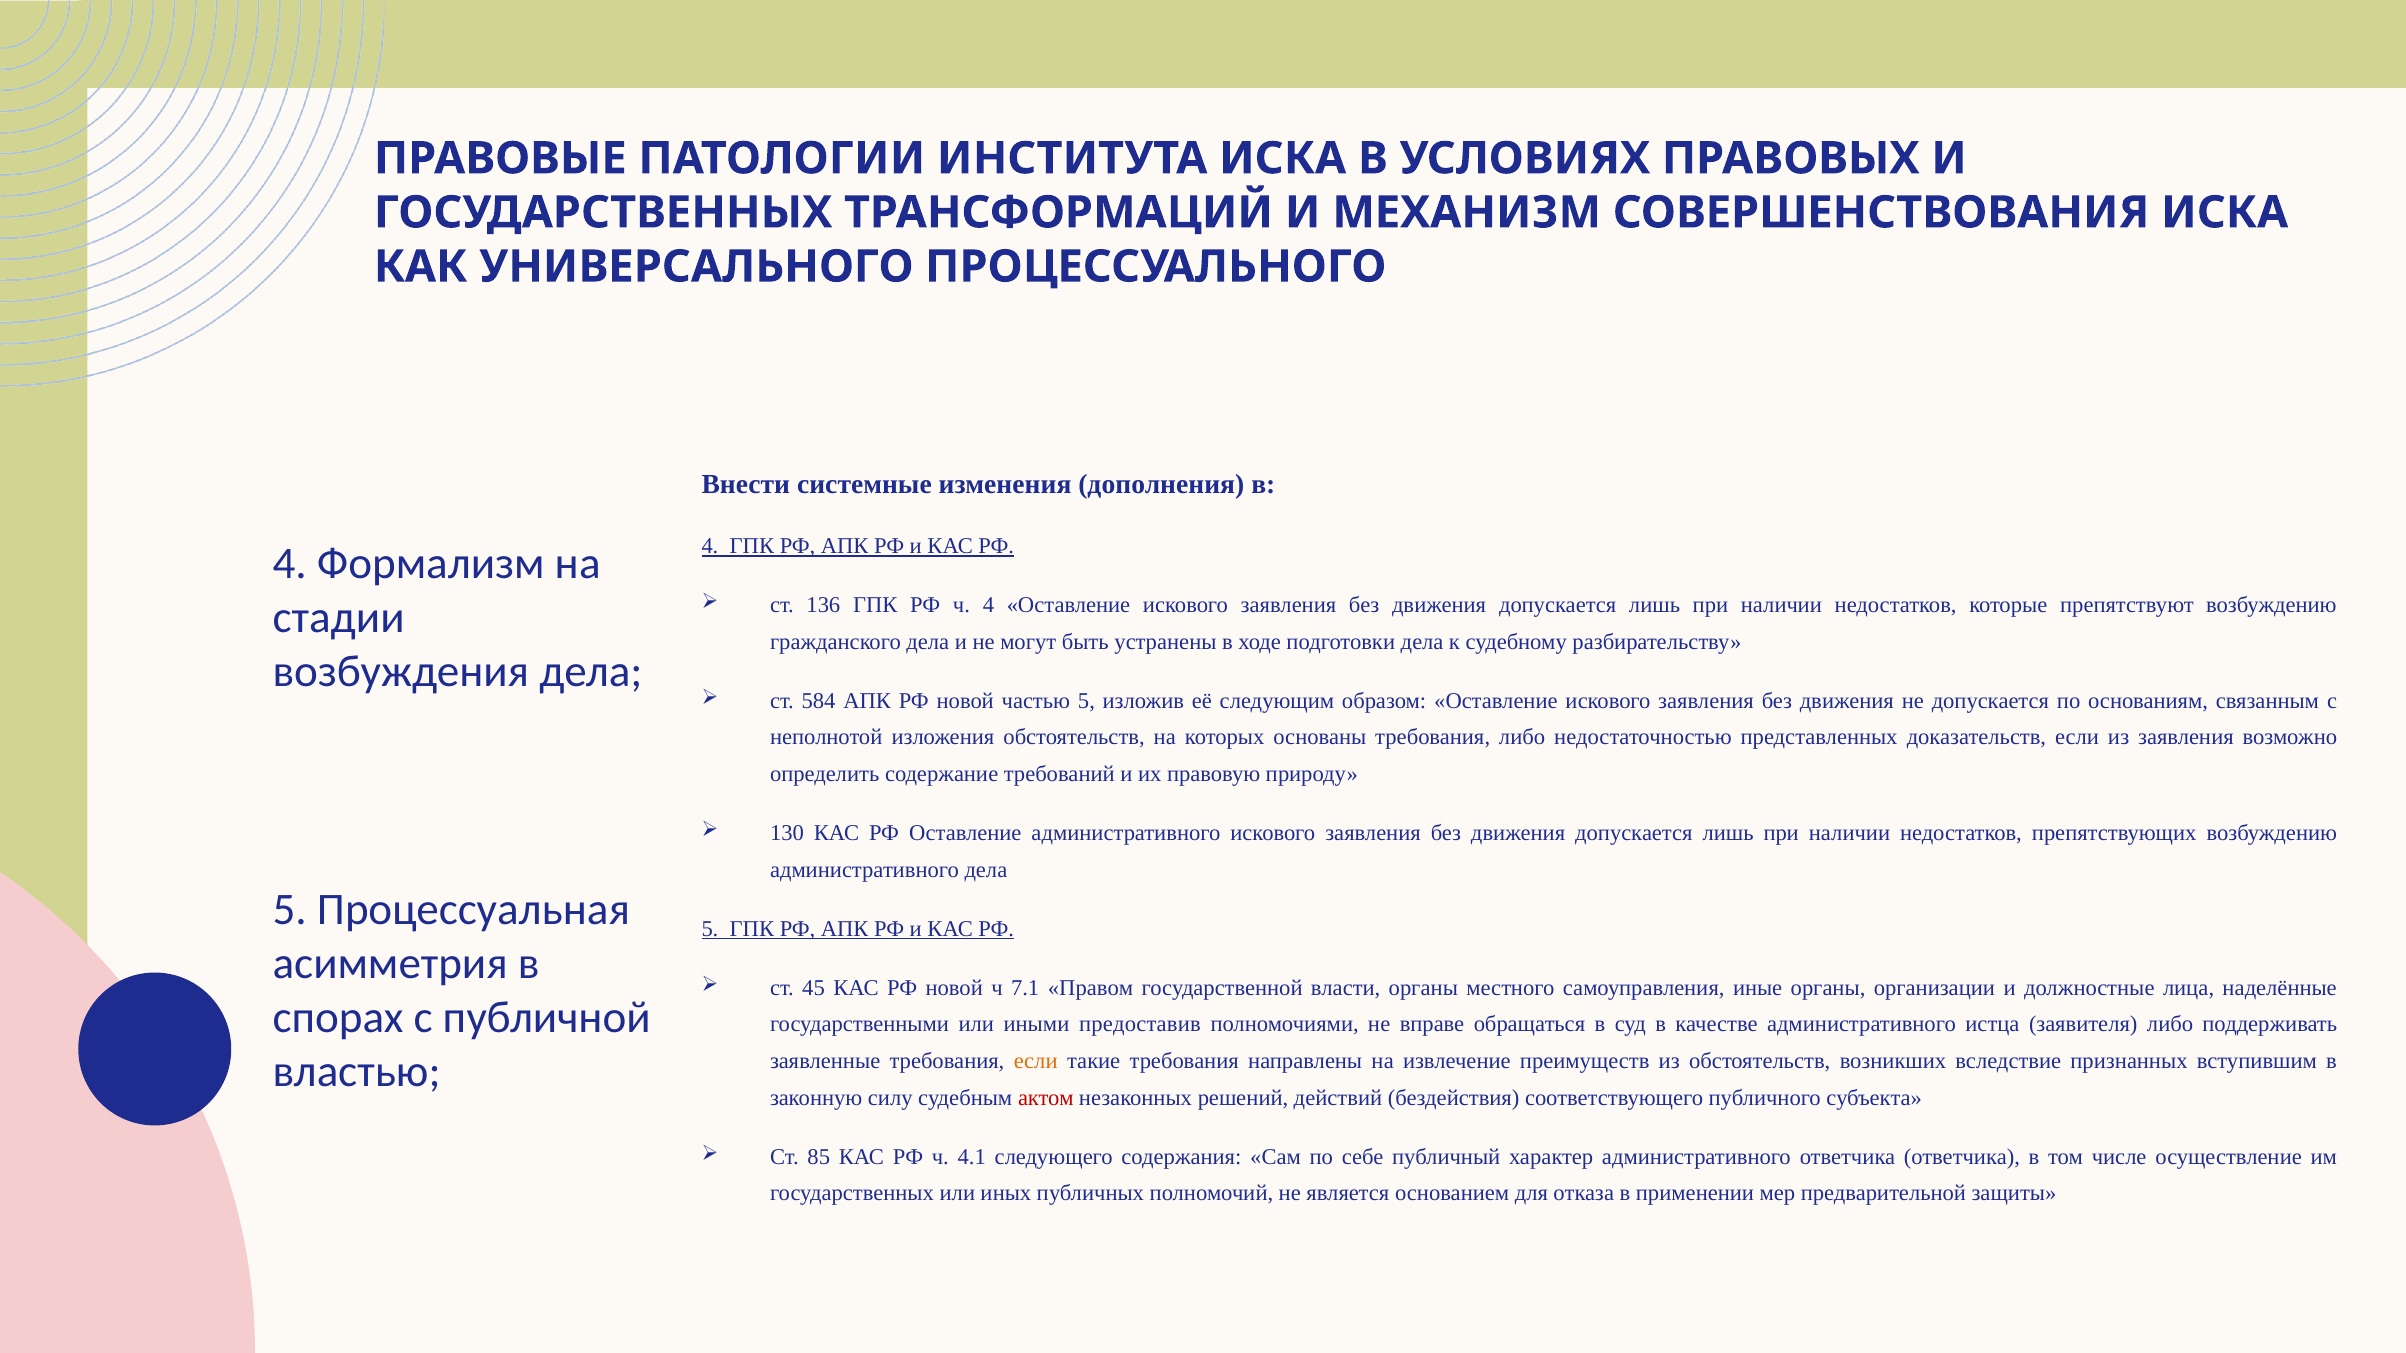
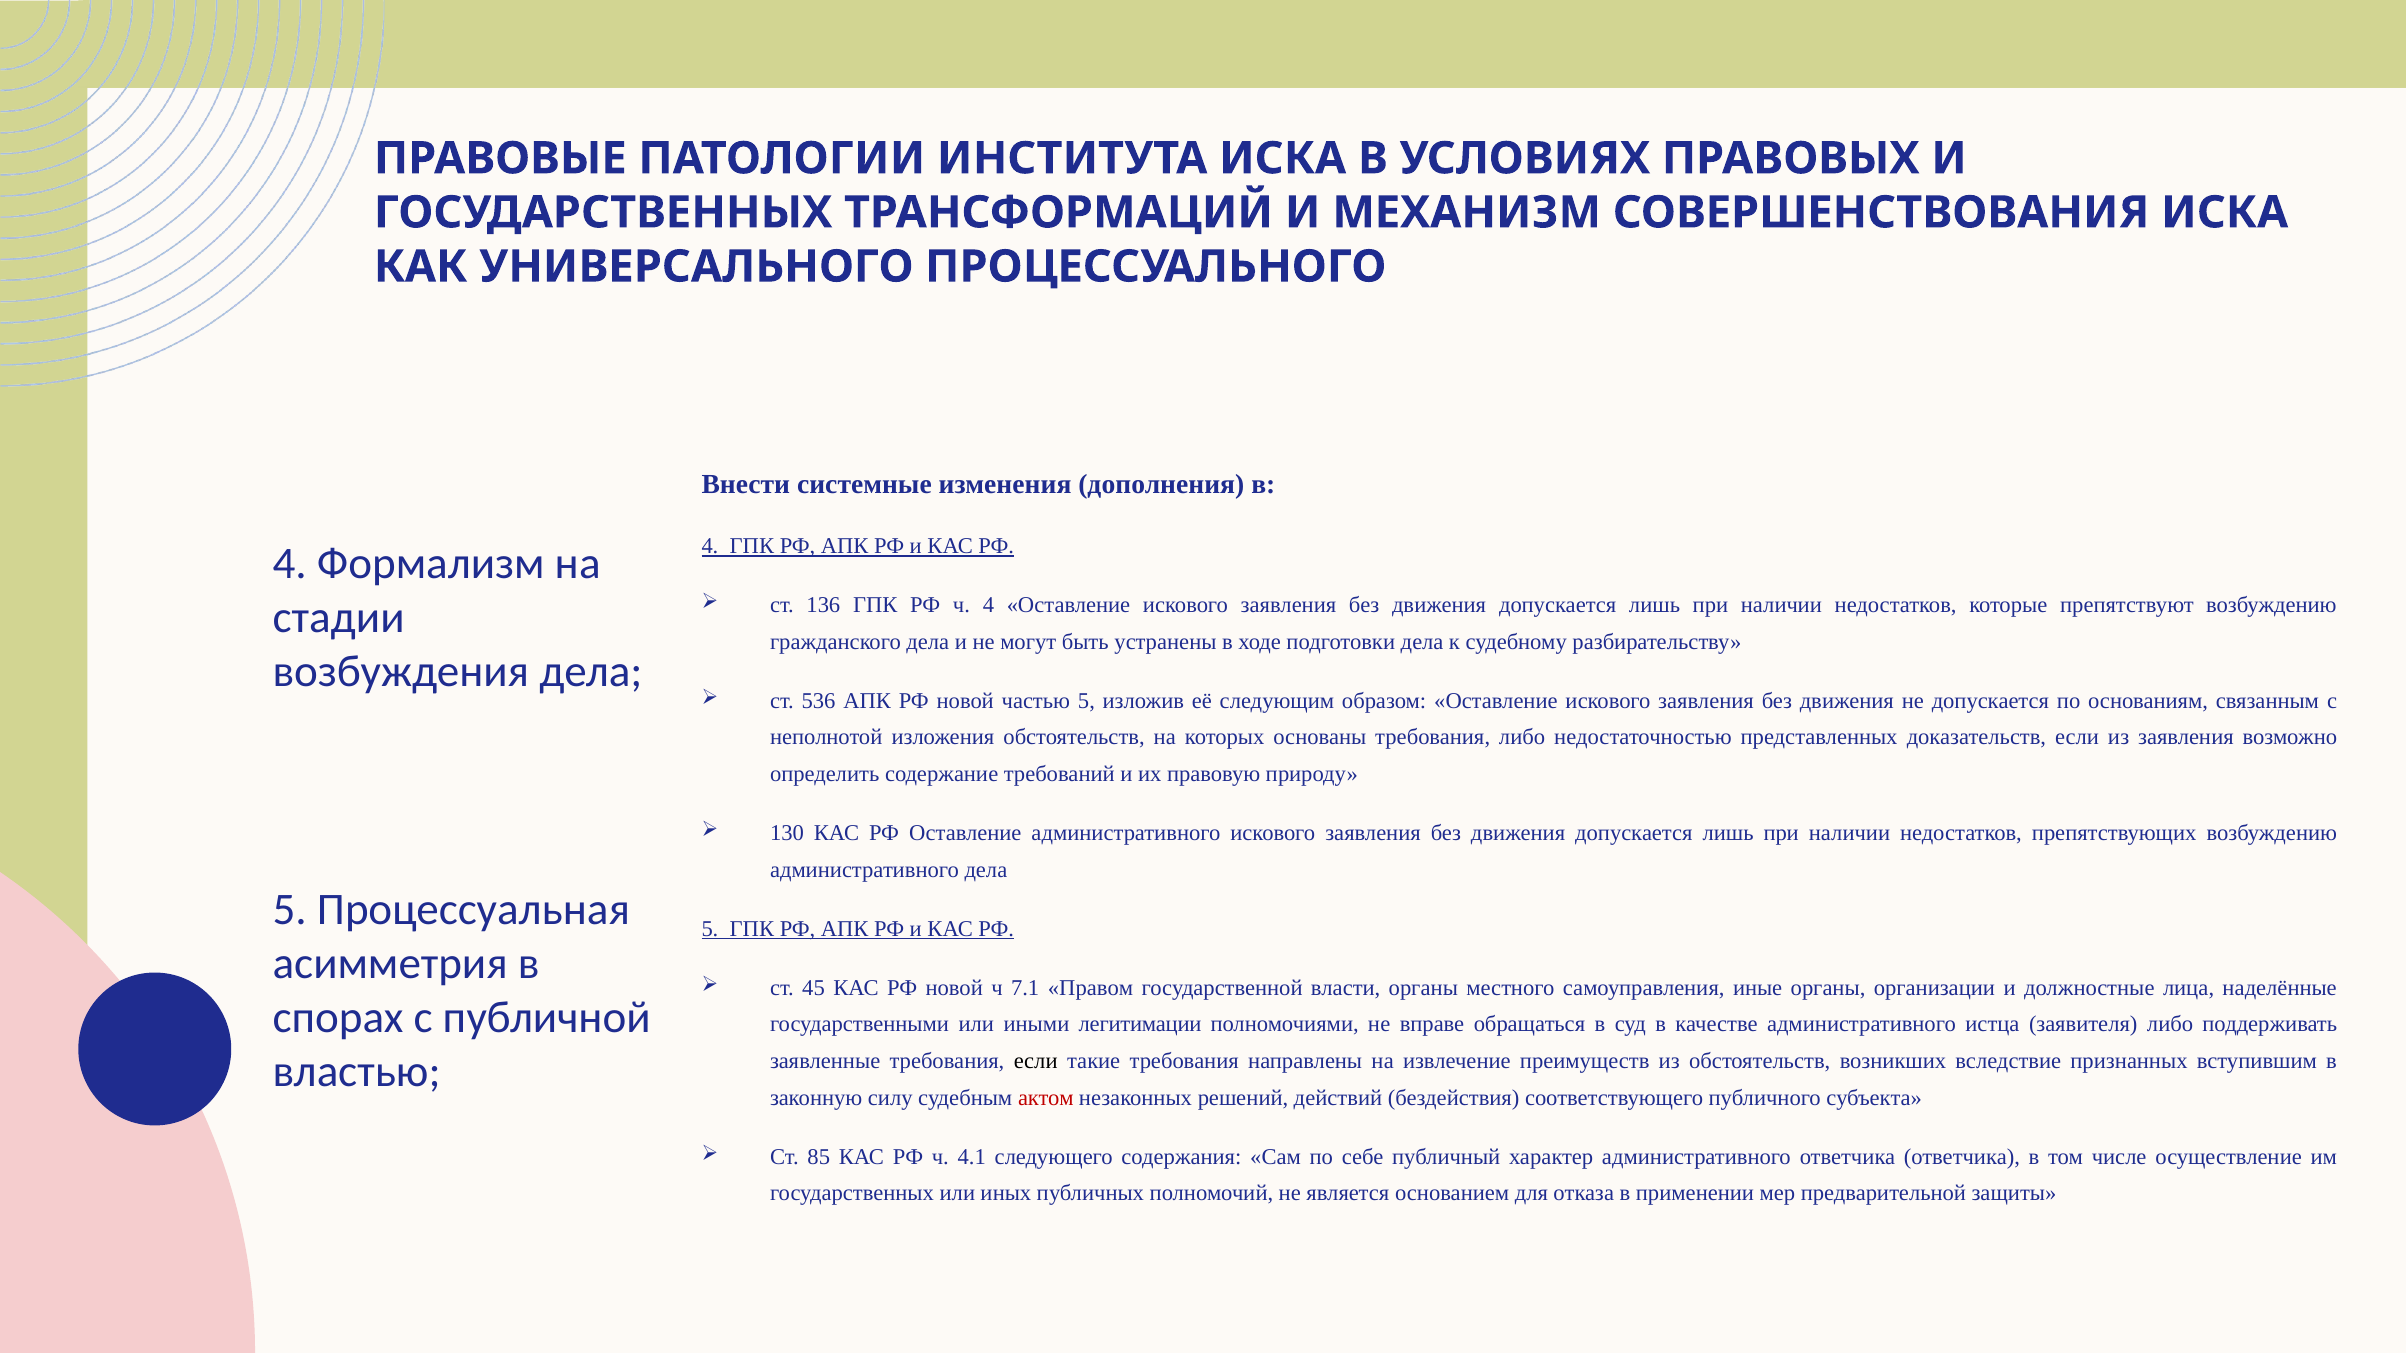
584: 584 -> 536
предоставив: предоставив -> легитимации
если at (1036, 1061) colour: orange -> black
